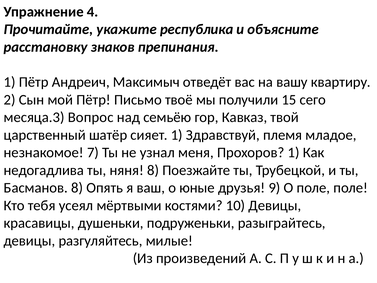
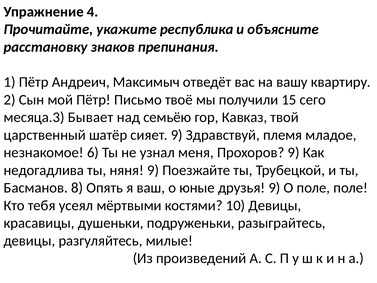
Вопрос: Вопрос -> Бывает
сияет 1: 1 -> 9
7: 7 -> 6
Прохоров 1: 1 -> 9
няня 8: 8 -> 9
